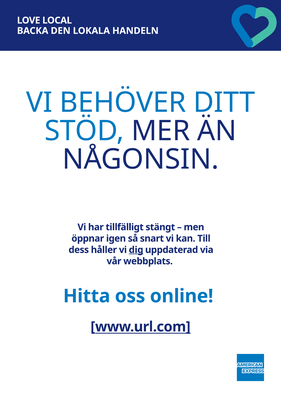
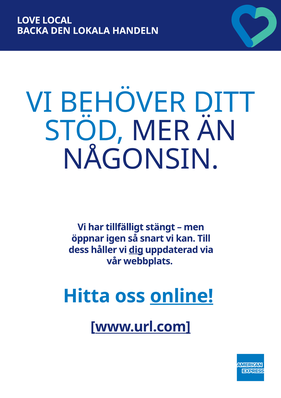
online underline: none -> present
